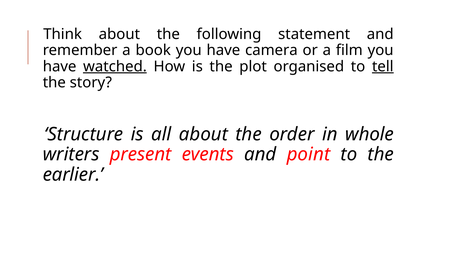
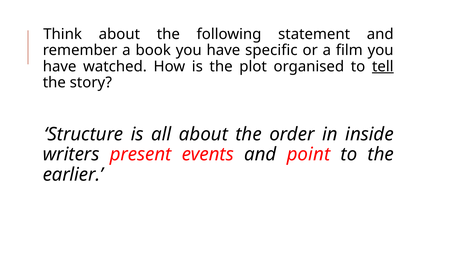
camera: camera -> specific
watched underline: present -> none
whole: whole -> inside
